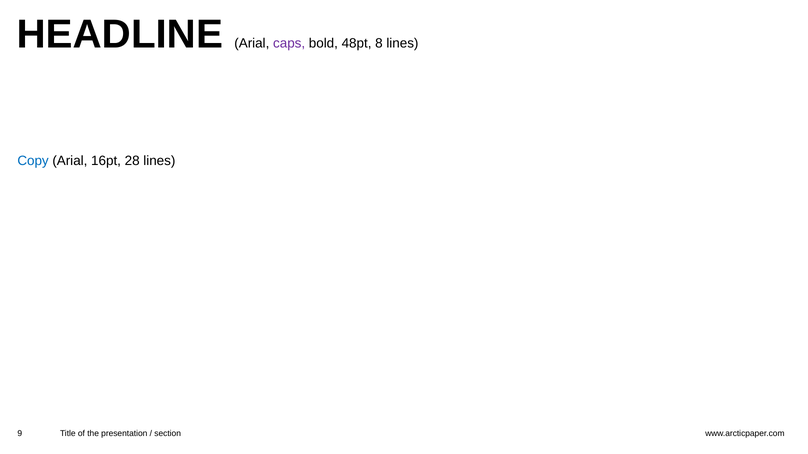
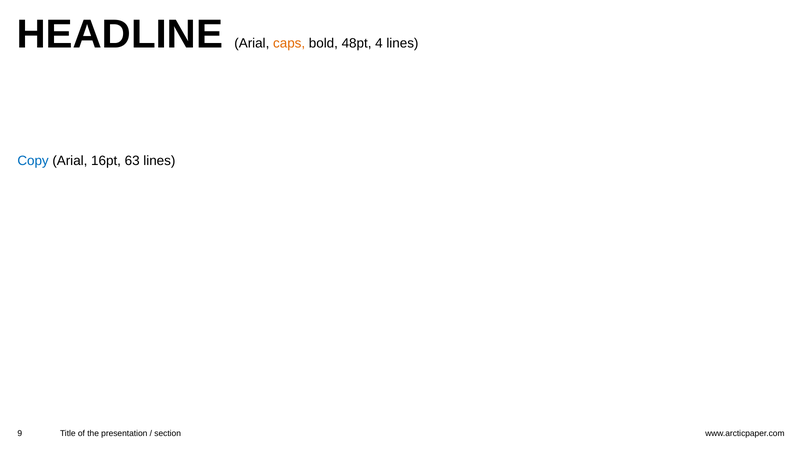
caps colour: purple -> orange
8: 8 -> 4
28: 28 -> 63
